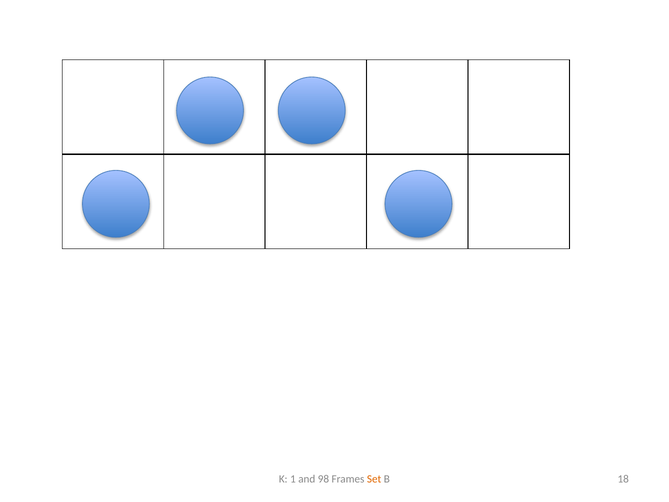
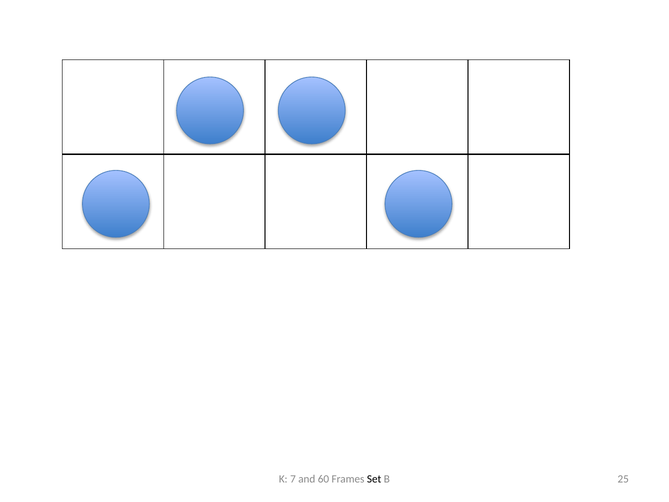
1: 1 -> 7
98: 98 -> 60
Set colour: orange -> black
18: 18 -> 25
